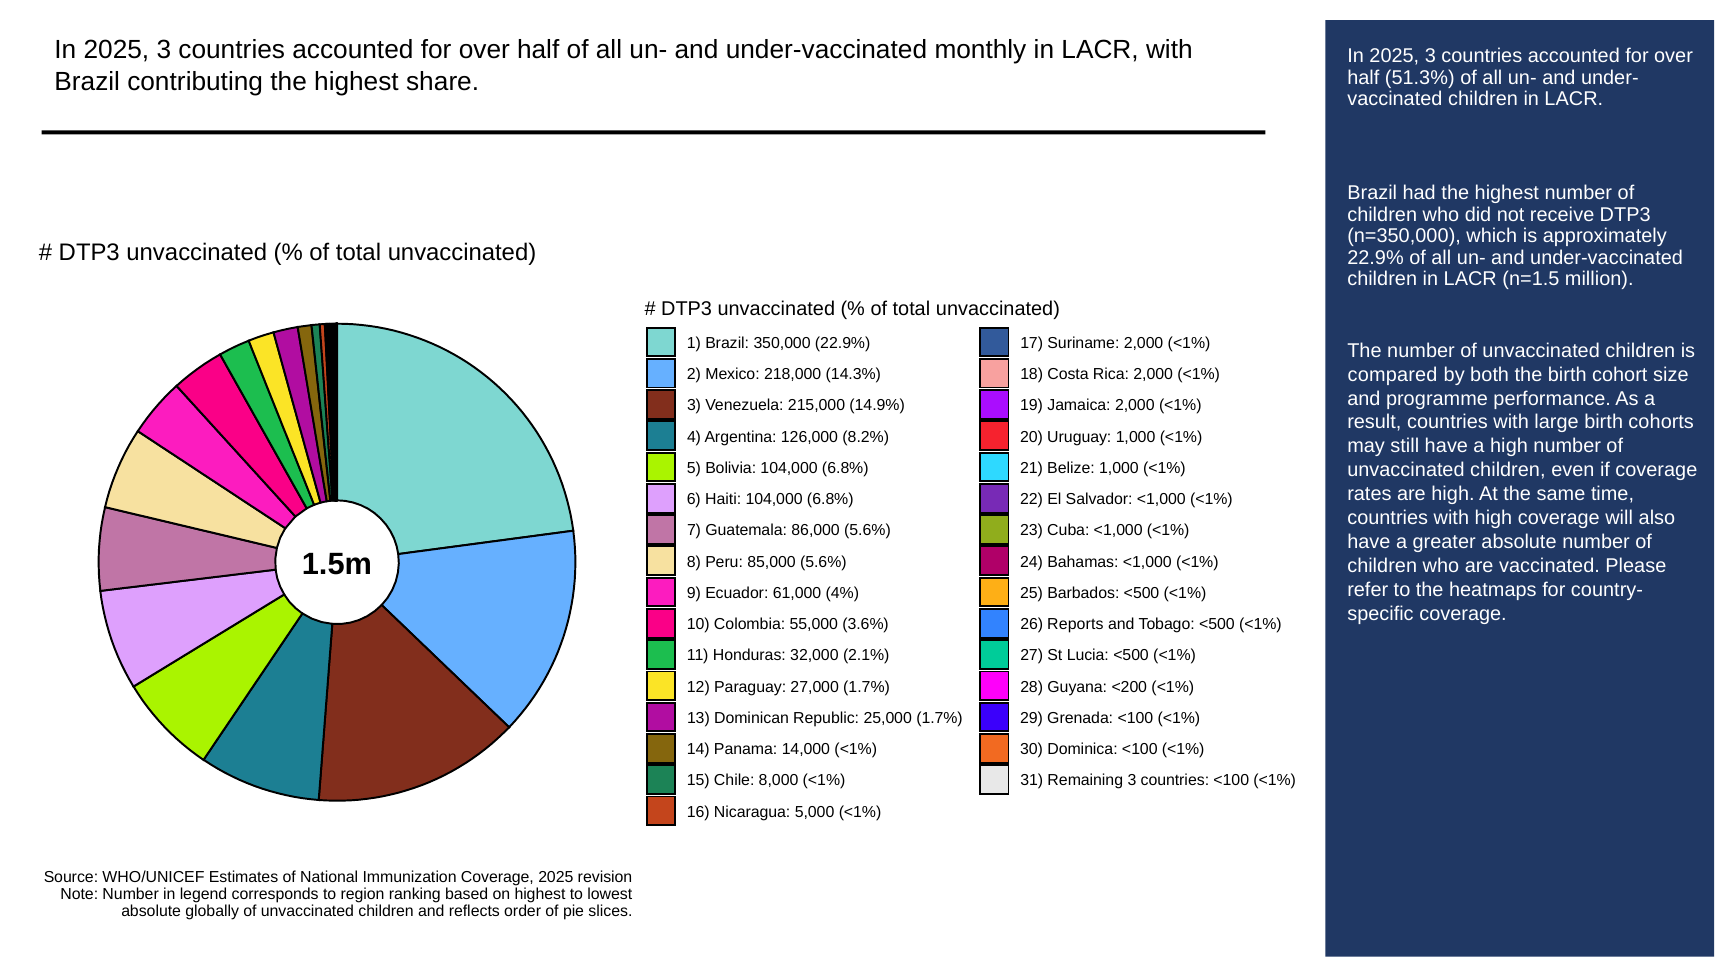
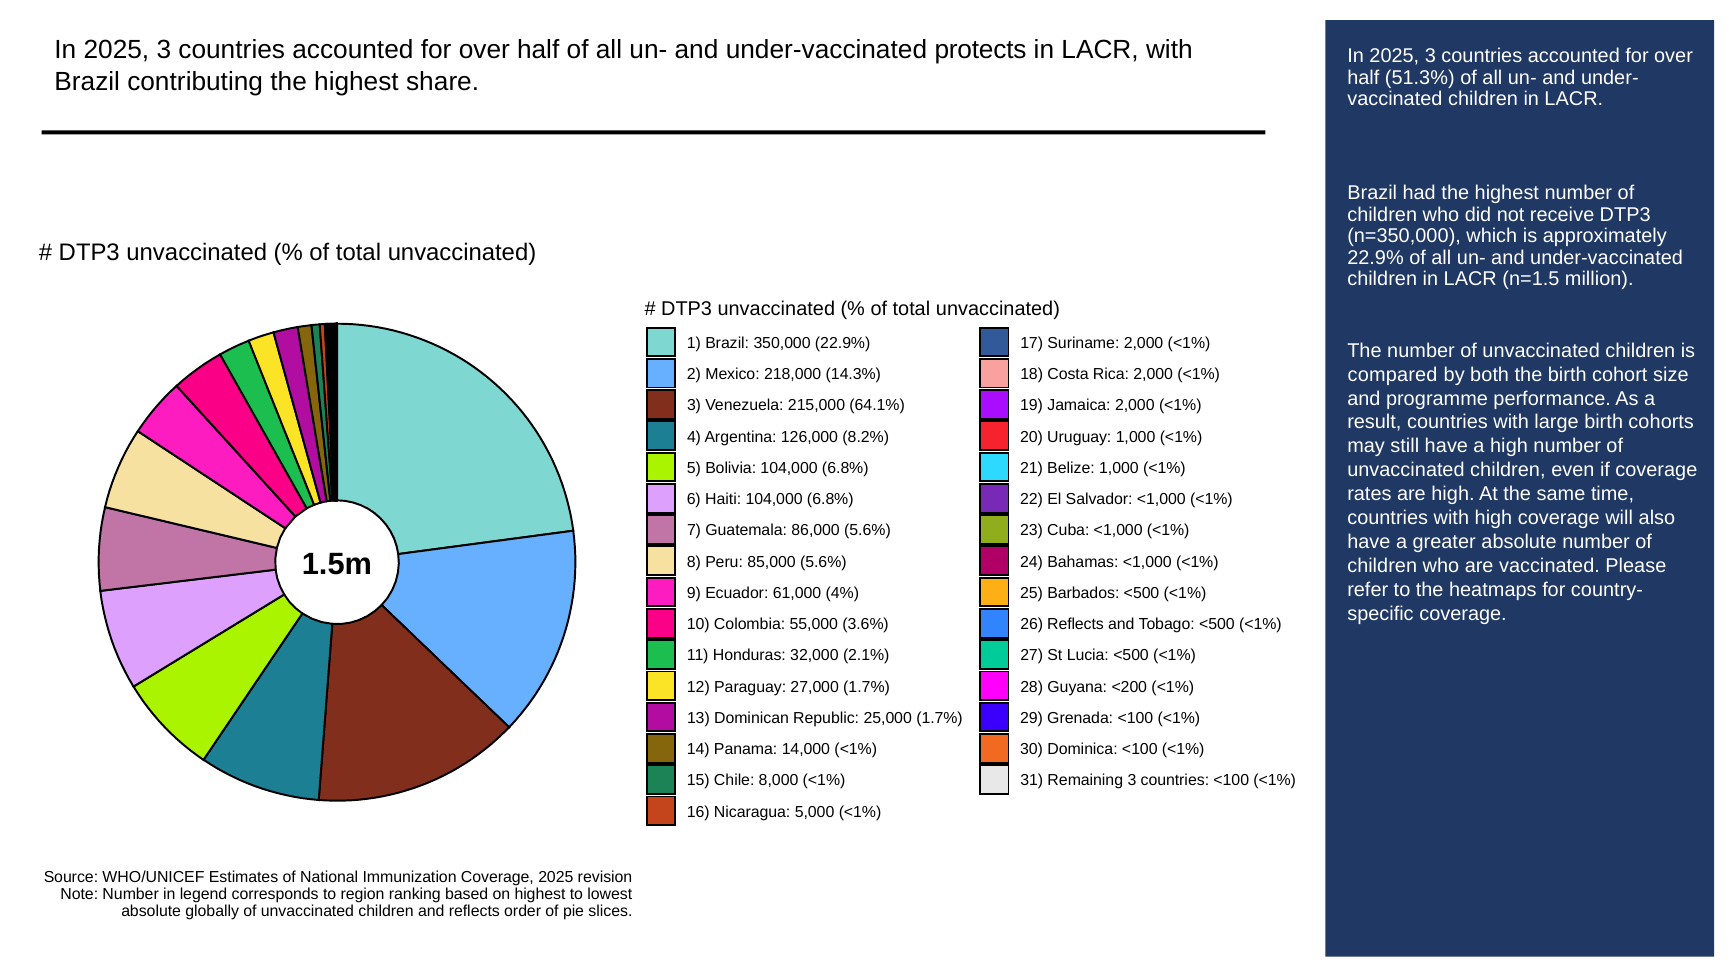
monthly: monthly -> protects
14.9%: 14.9% -> 64.1%
26 Reports: Reports -> Reflects
